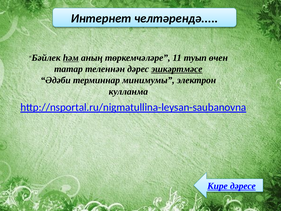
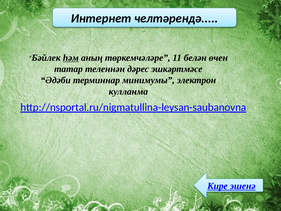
туып: туып -> белән
эшкәртмәсе underline: present -> none
дәресе: дәресе -> эшенә
